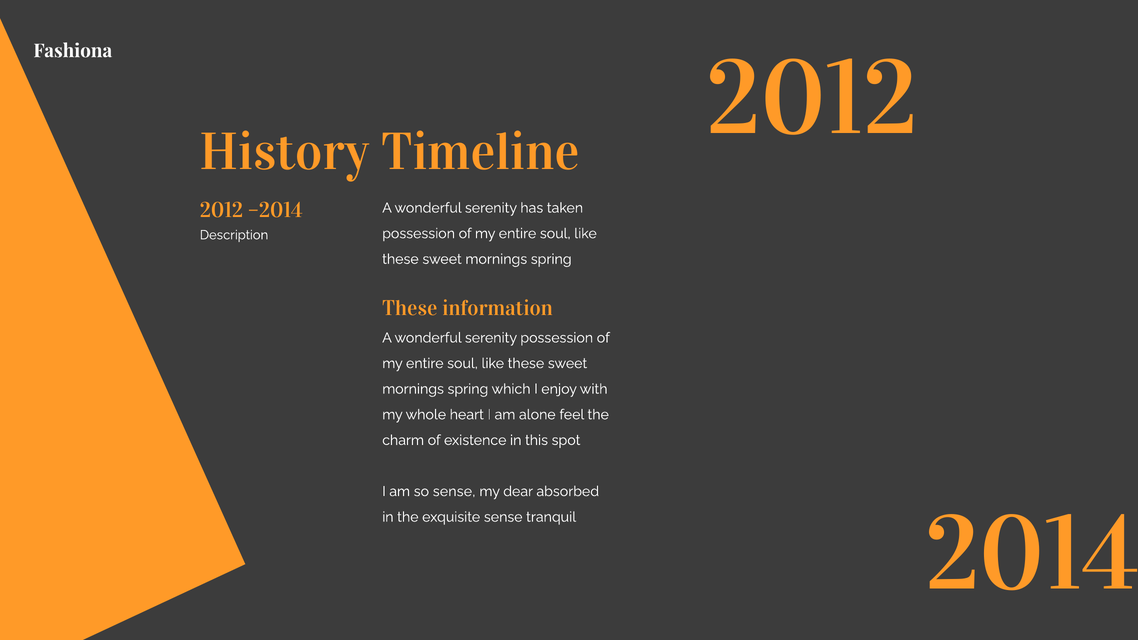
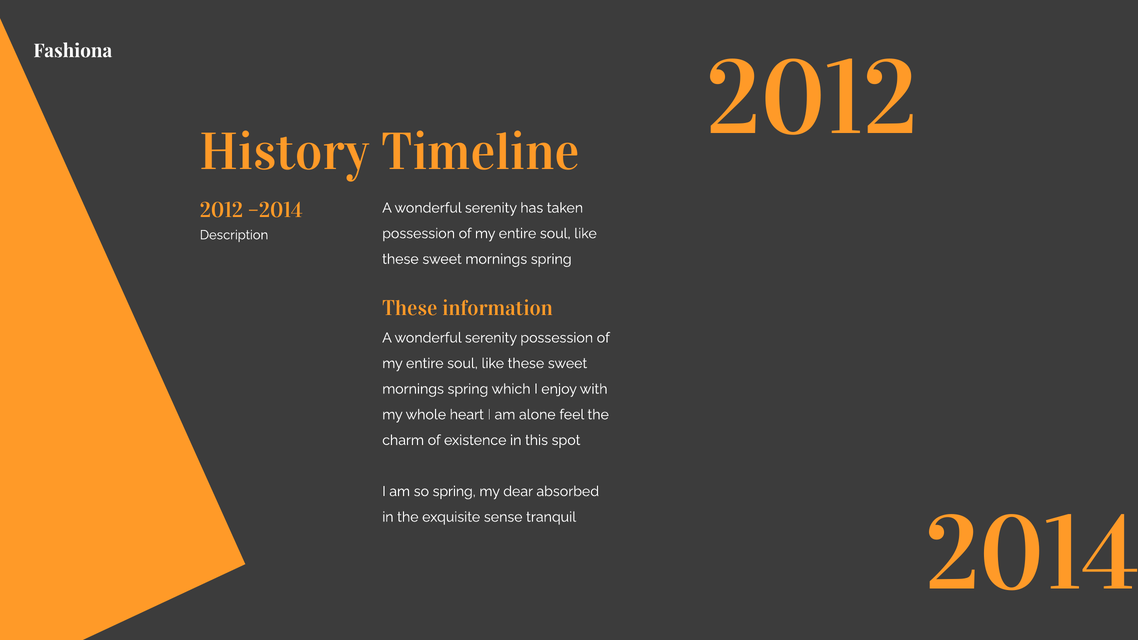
so sense: sense -> spring
